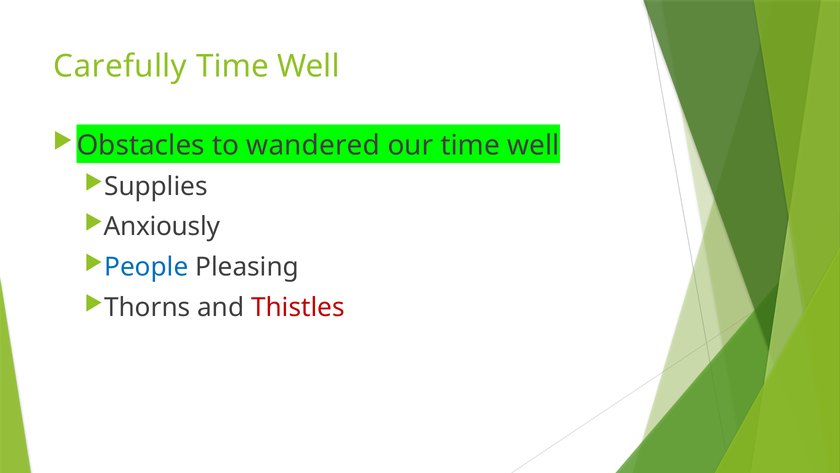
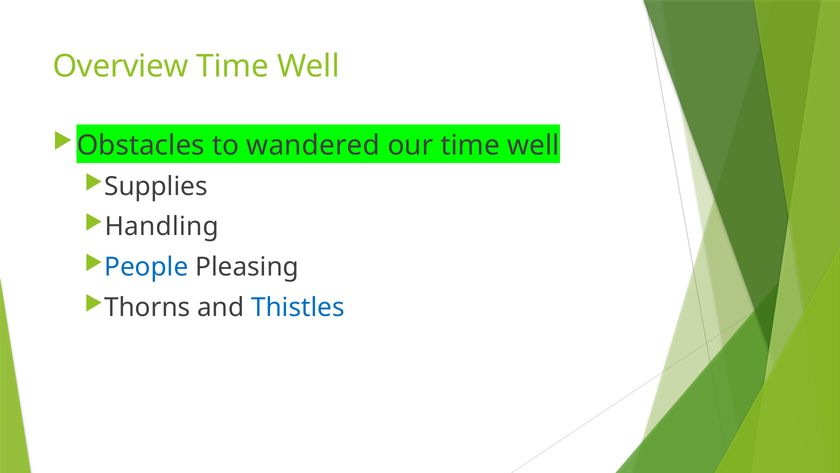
Carefully: Carefully -> Overview
Anxiously: Anxiously -> Handling
Thistles colour: red -> blue
